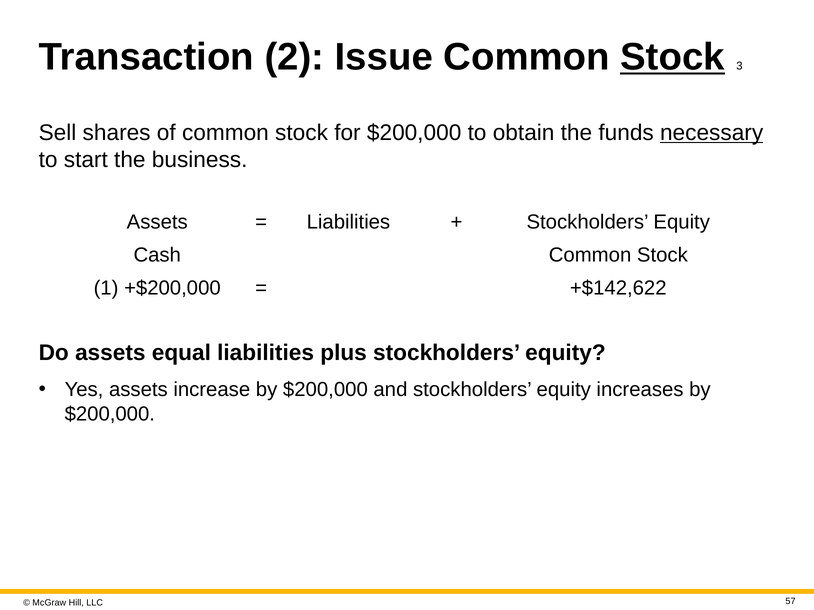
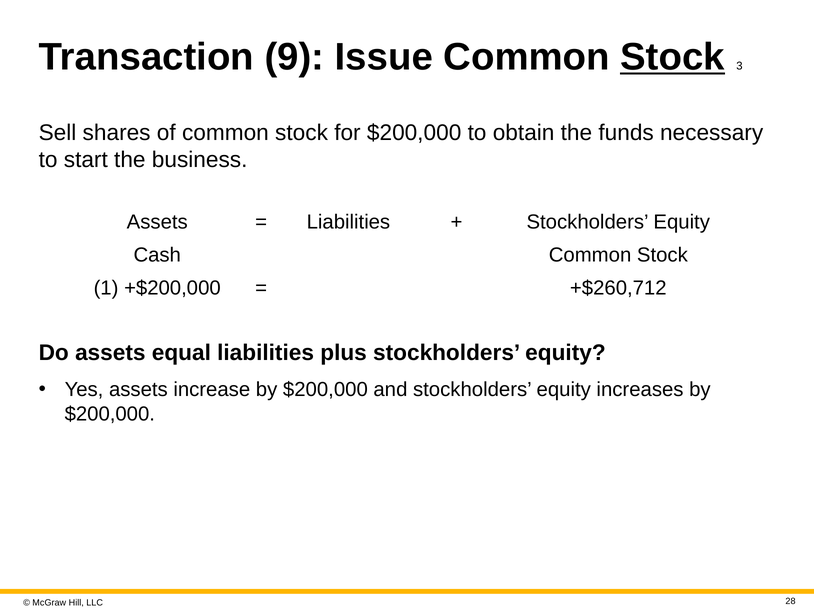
2: 2 -> 9
necessary underline: present -> none
+$142,622: +$142,622 -> +$260,712
57: 57 -> 28
